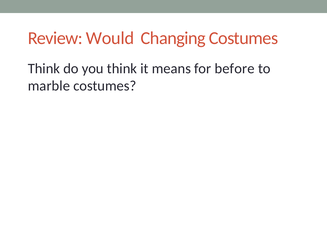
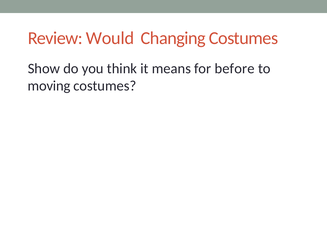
Think at (44, 69): Think -> Show
marble: marble -> moving
